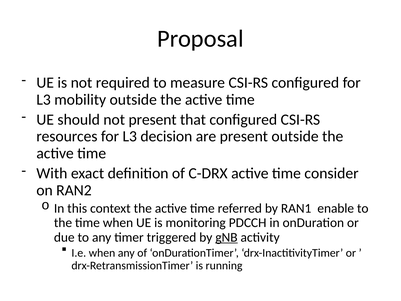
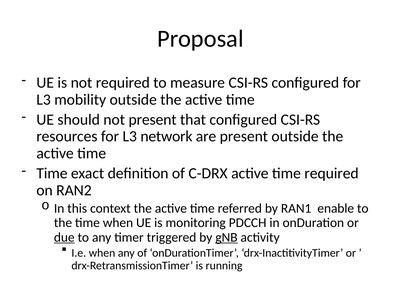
decision: decision -> network
With at (52, 173): With -> Time
time consider: consider -> required
due underline: none -> present
